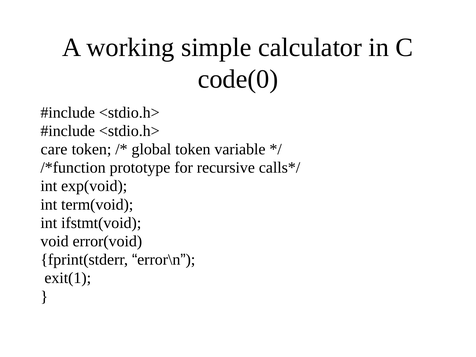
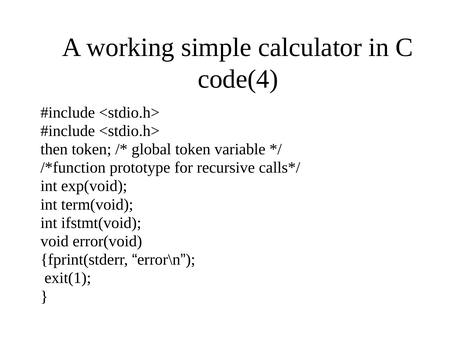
code(0: code(0 -> code(4
care: care -> then
